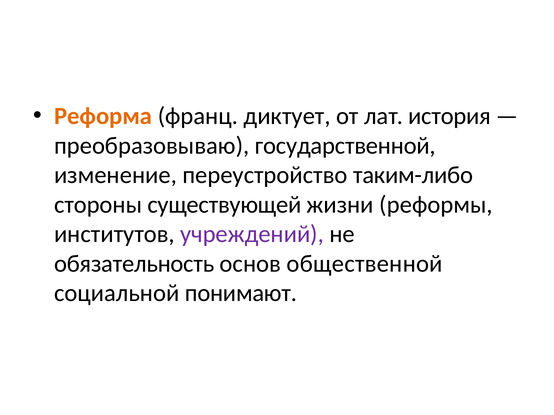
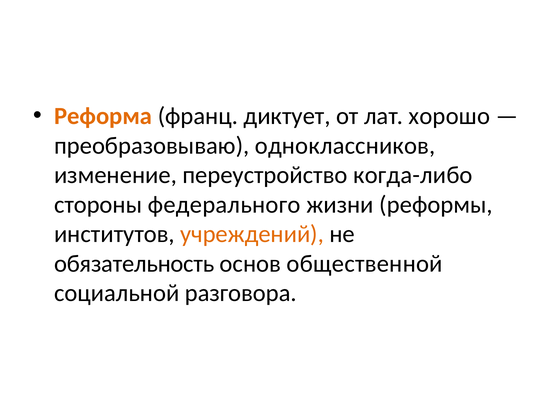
история: история -> хорошо
государственной: государственной -> одноклассников
таким-либо: таким-либо -> когда-либо
существующей: существующей -> федерального
учреждений colour: purple -> orange
понимают: понимают -> разговора
